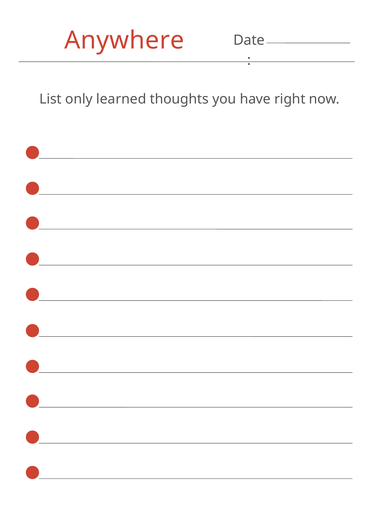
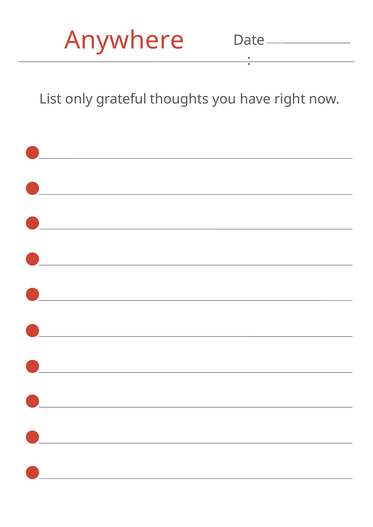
learned: learned -> grateful
